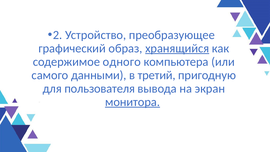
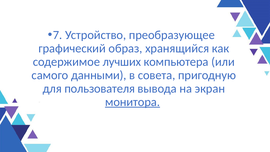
2: 2 -> 7
хранящийся underline: present -> none
одного: одного -> лучших
третий: третий -> совета
